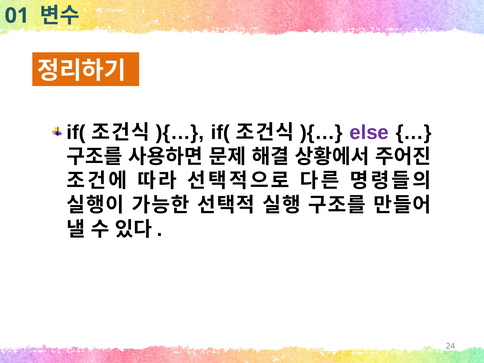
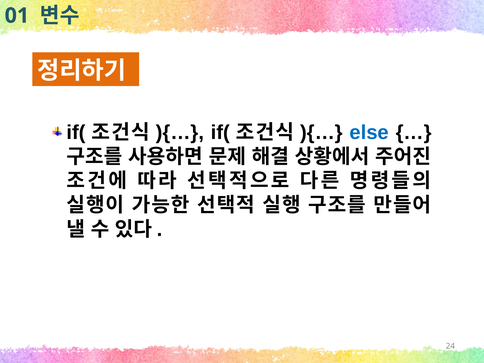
else colour: purple -> blue
